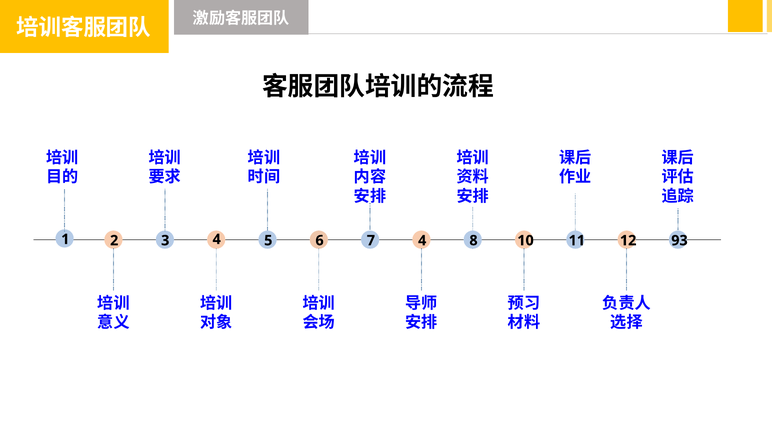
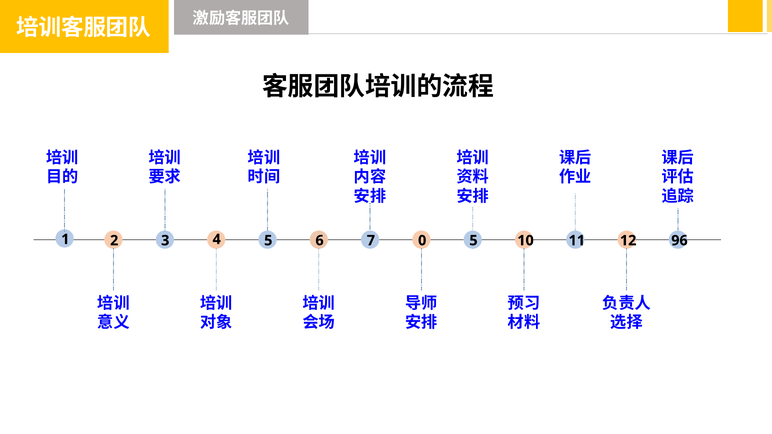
7 8: 8 -> 5
93: 93 -> 96
6 4: 4 -> 0
